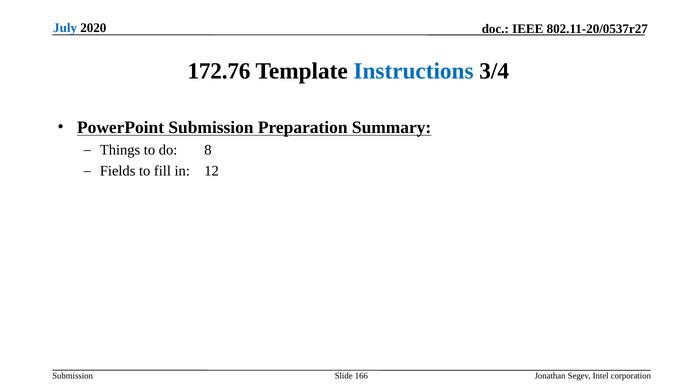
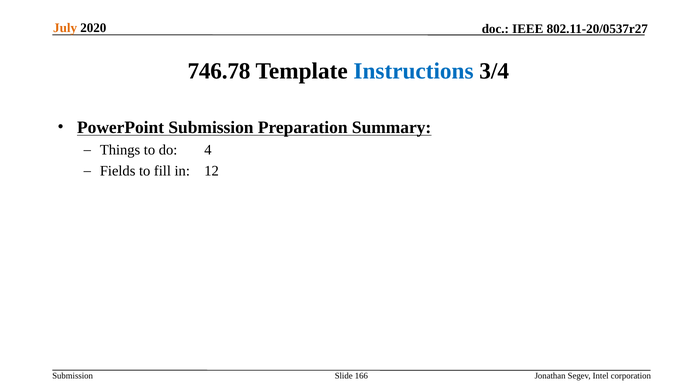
July colour: blue -> orange
172.76: 172.76 -> 746.78
8: 8 -> 4
